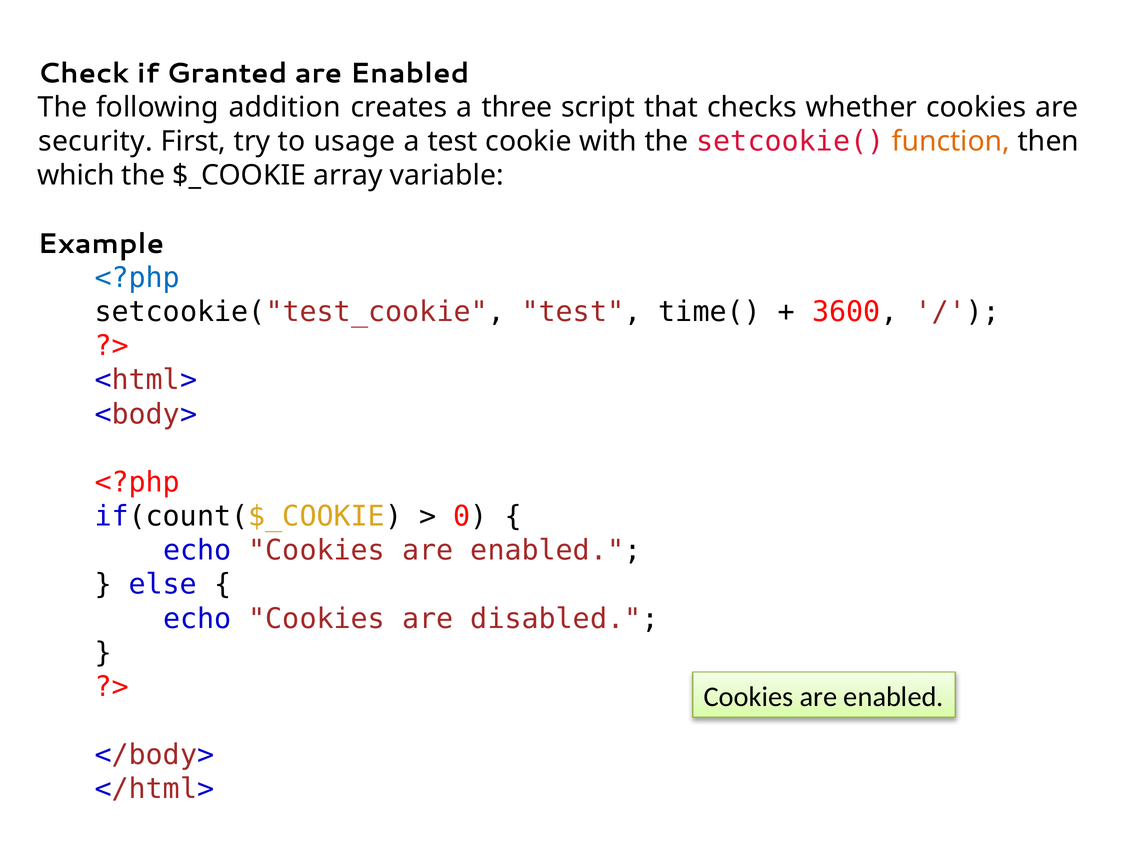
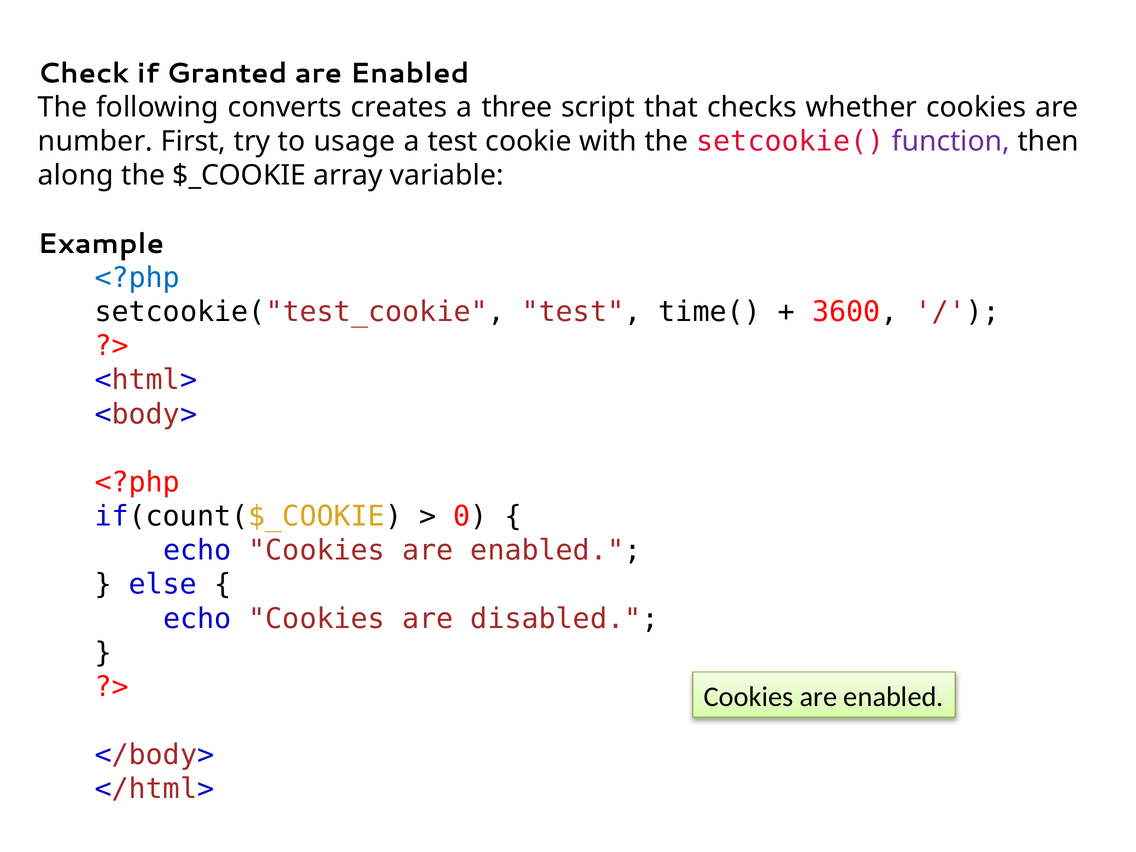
addition: addition -> converts
security: security -> number
function colour: orange -> purple
which: which -> along
